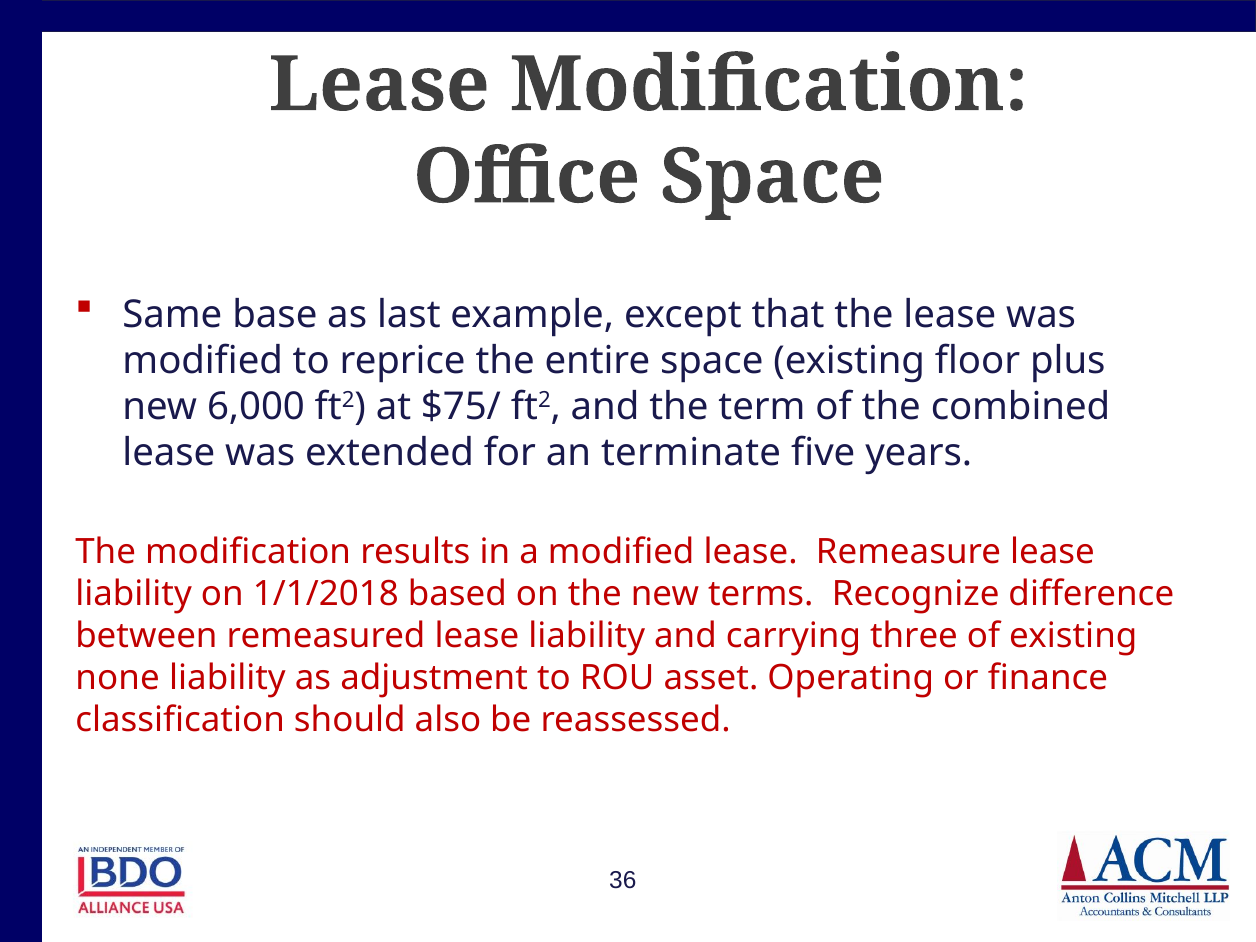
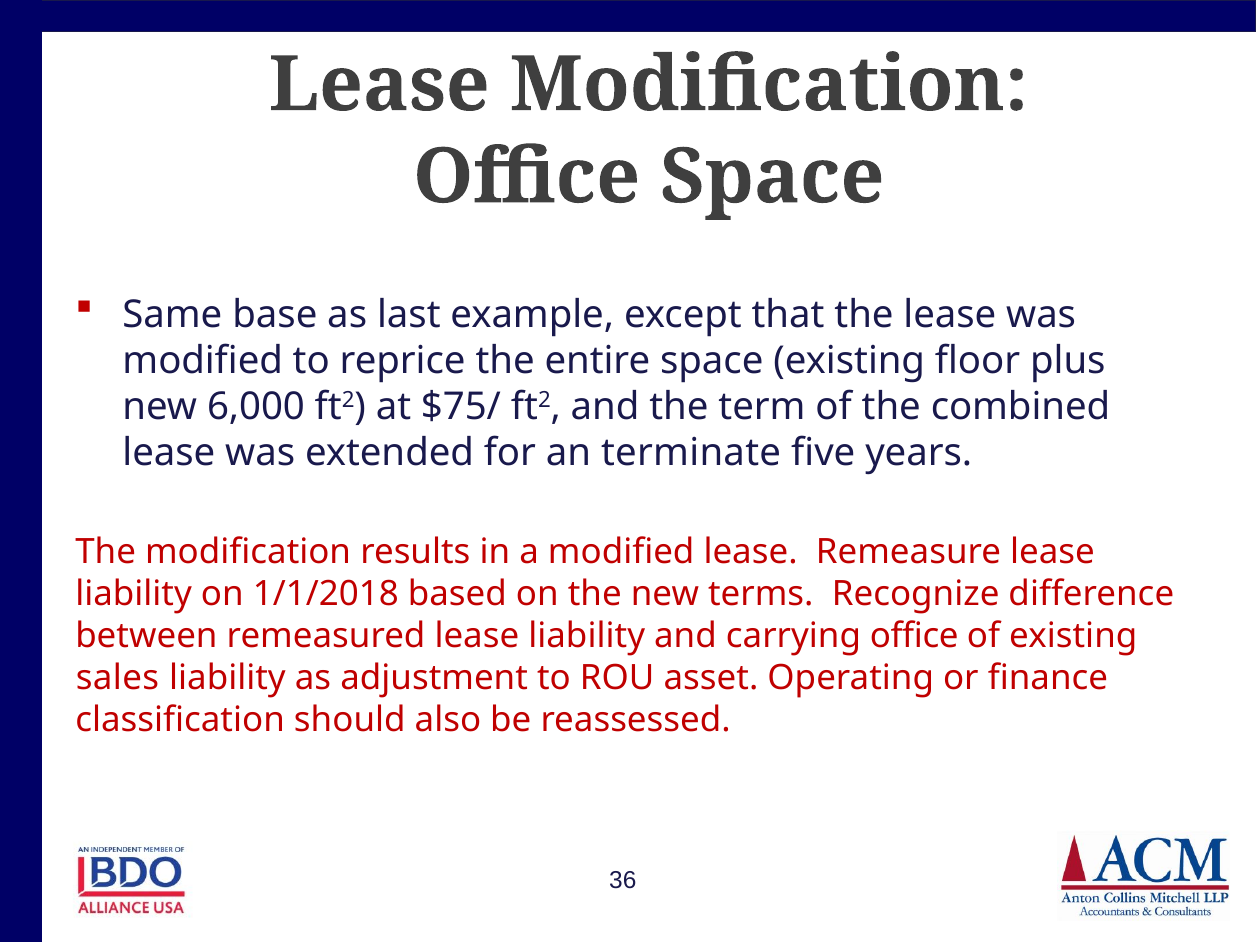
carrying three: three -> office
none: none -> sales
